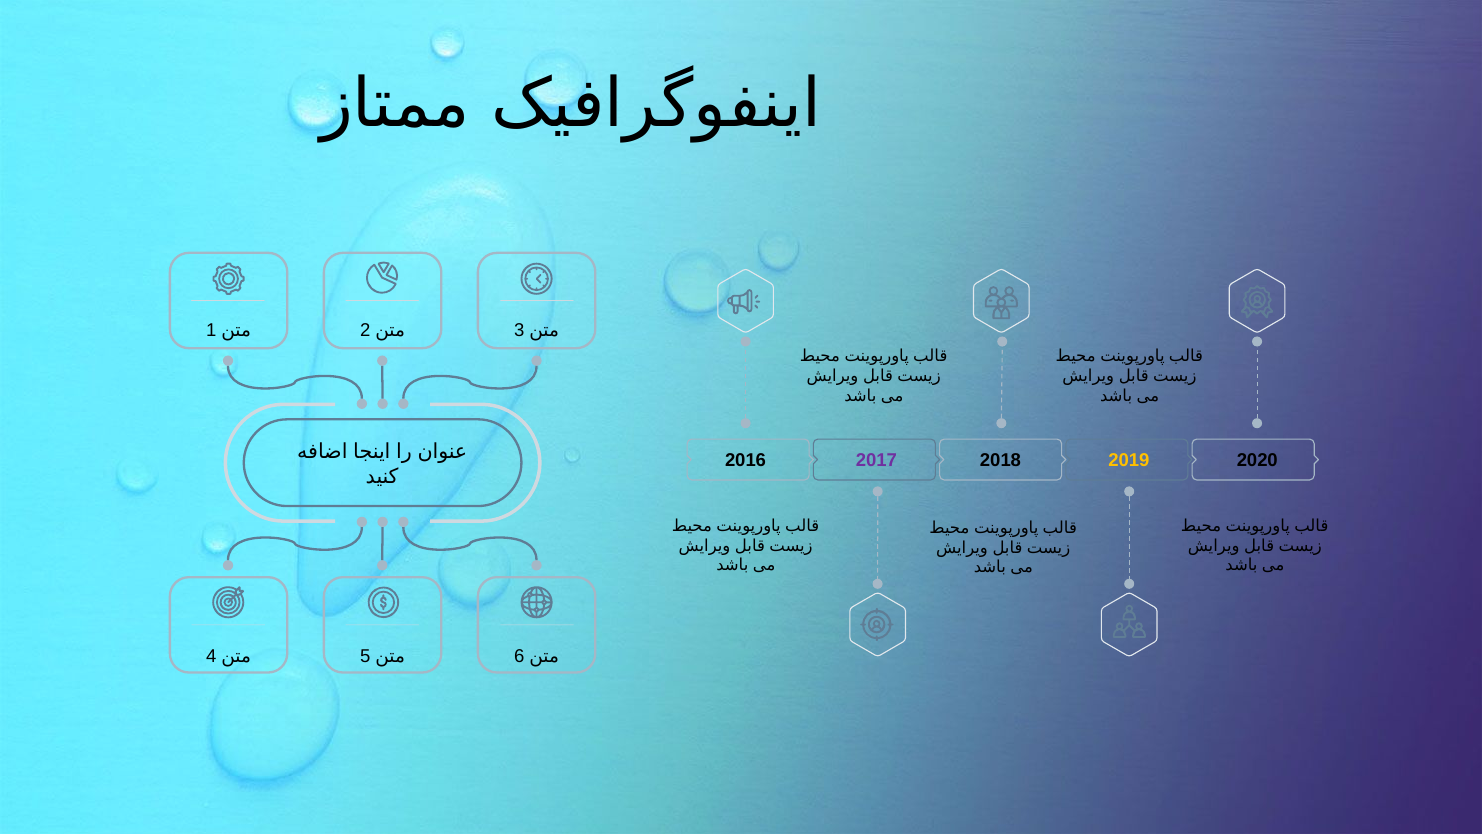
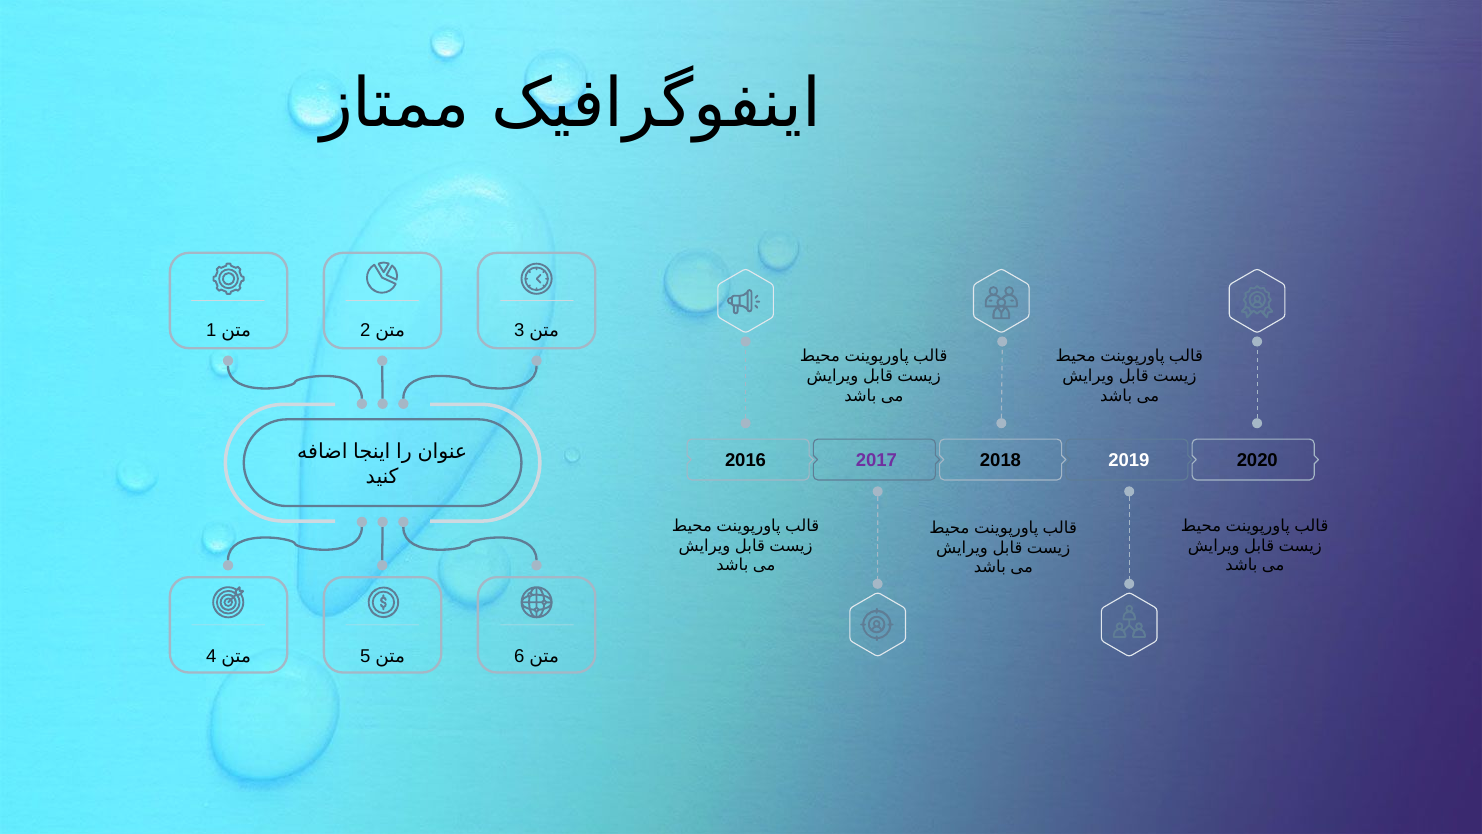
2019 colour: yellow -> white
